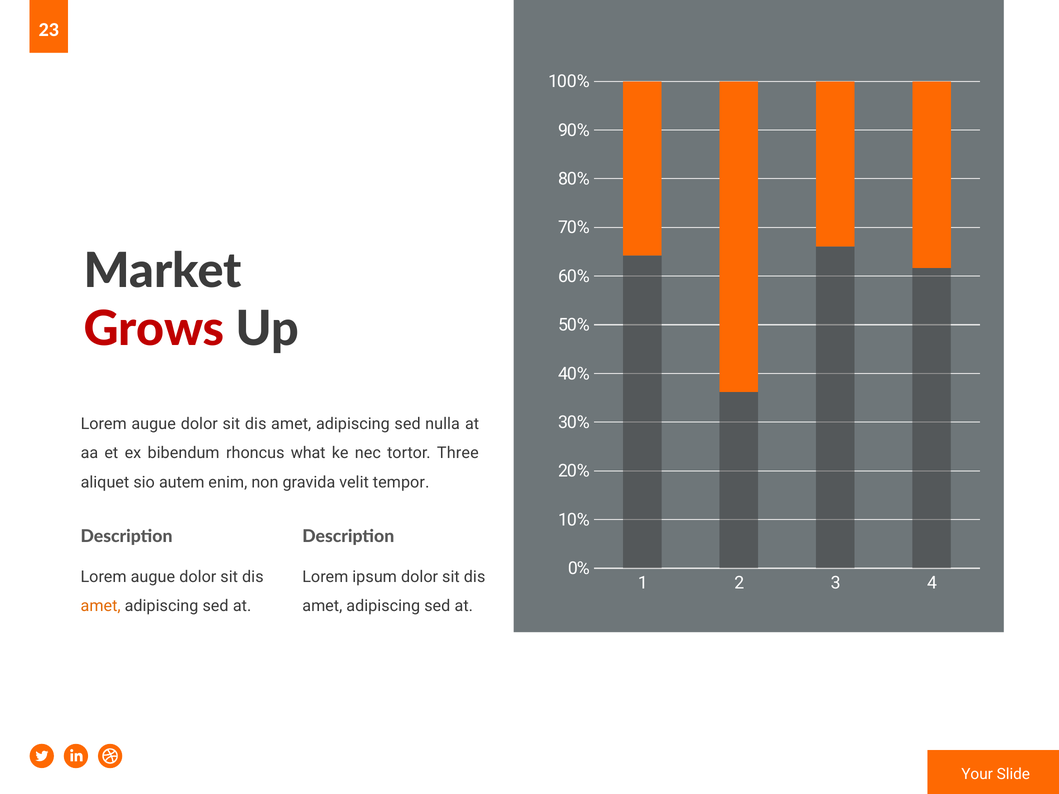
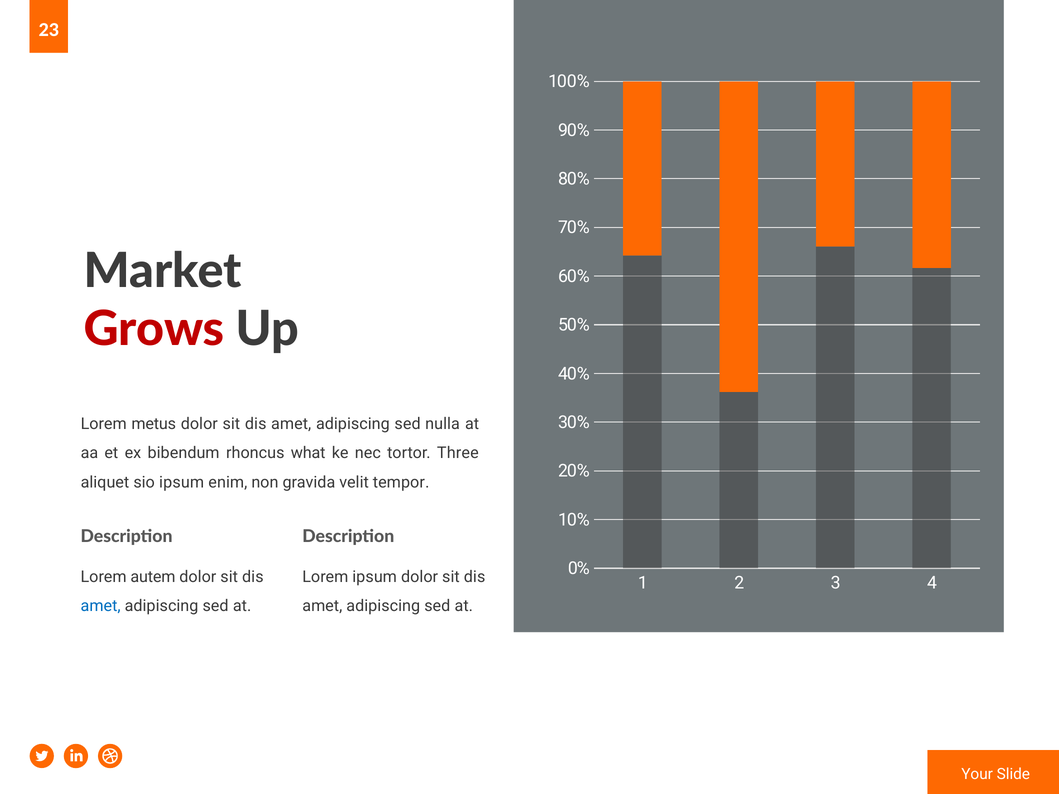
augue at (154, 424): augue -> metus
sio autem: autem -> ipsum
augue at (153, 577): augue -> autem
amet at (101, 606) colour: orange -> blue
